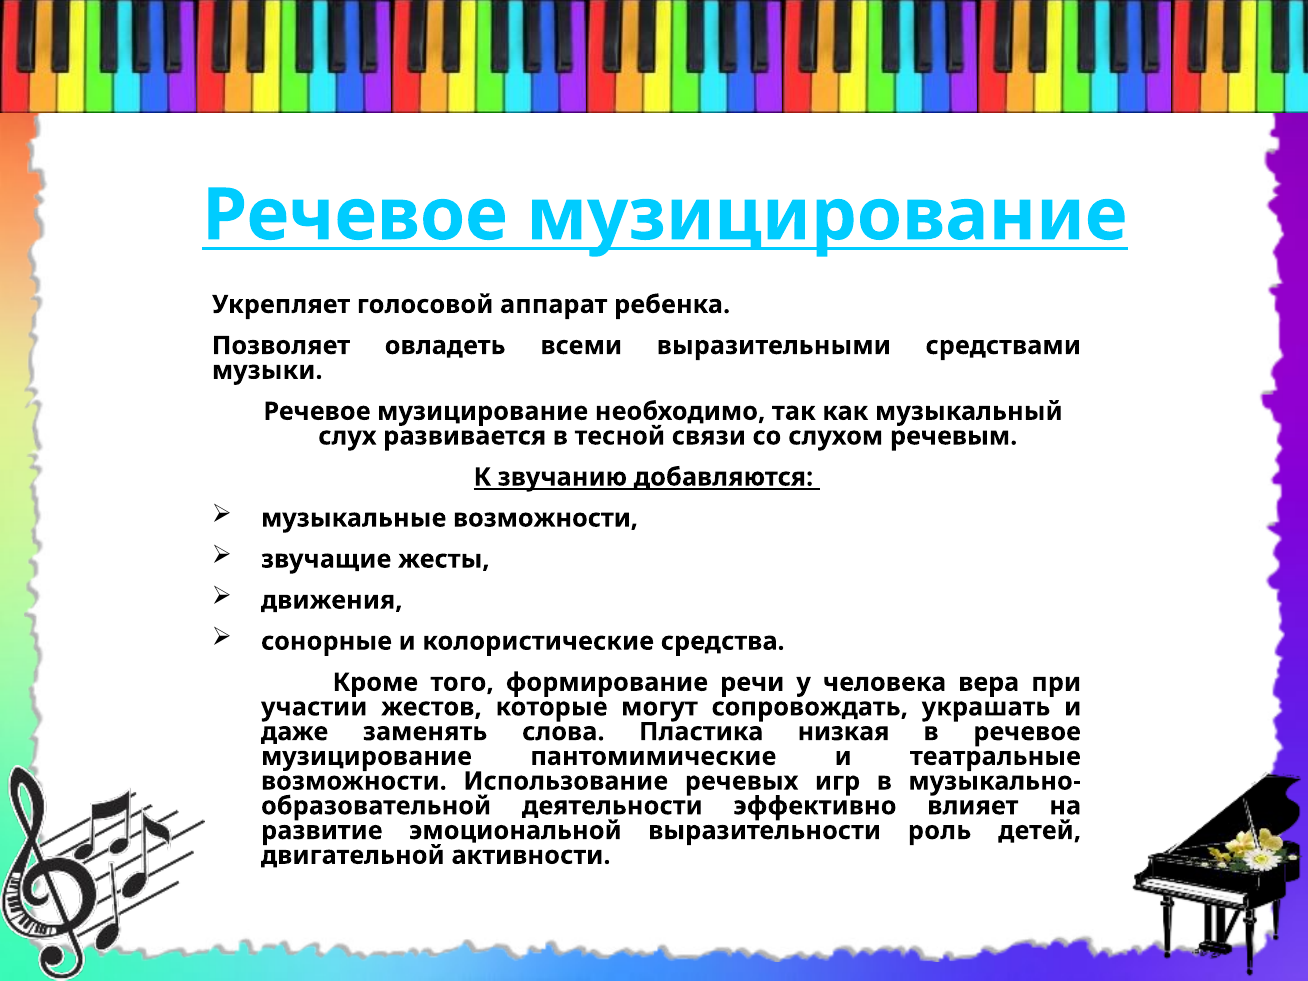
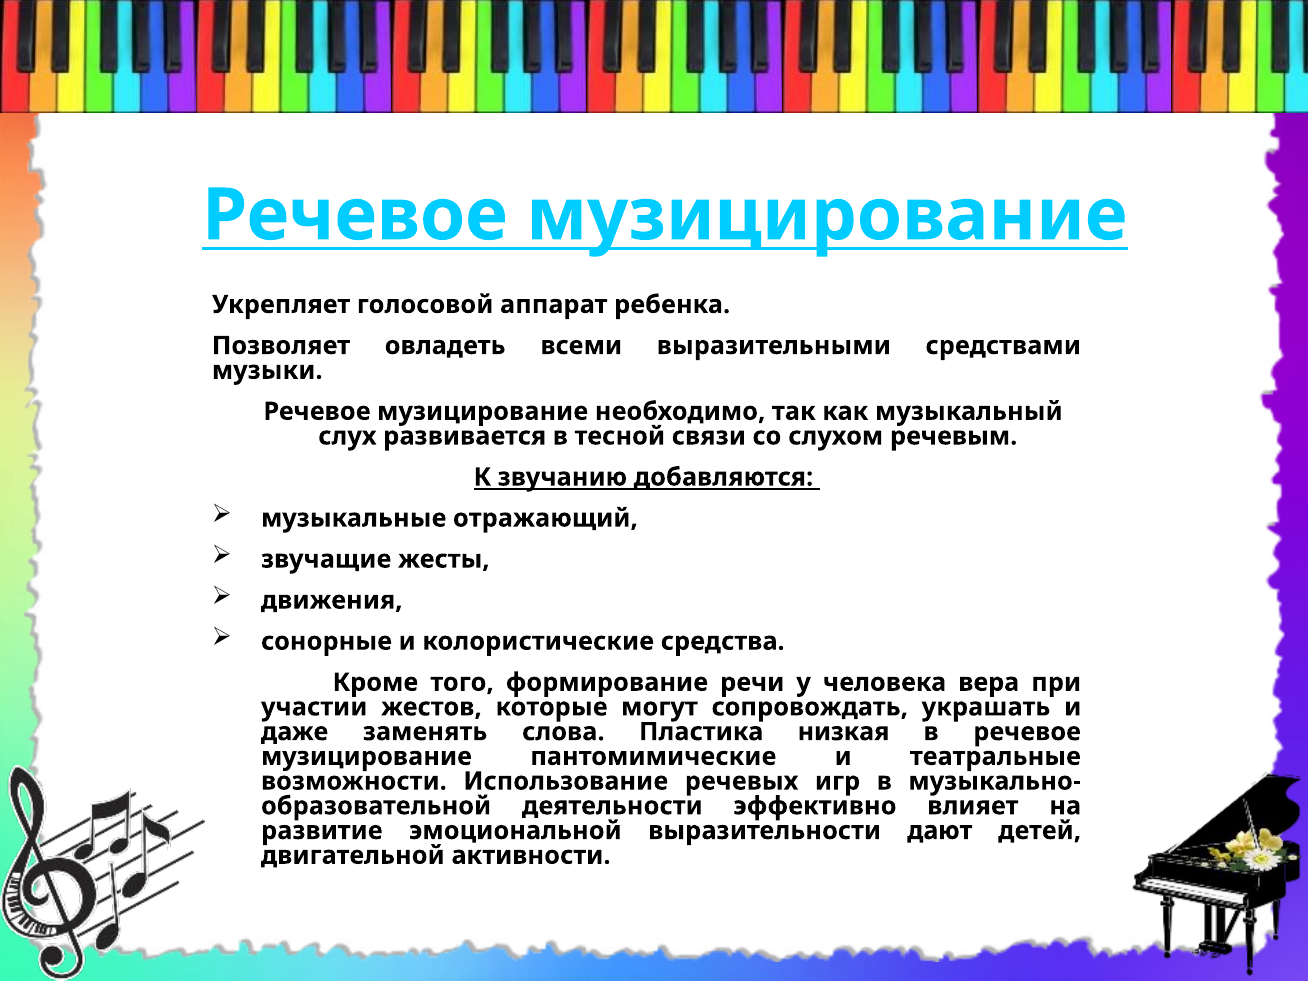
музыкальные возможности: возможности -> отражающий
роль: роль -> дают
